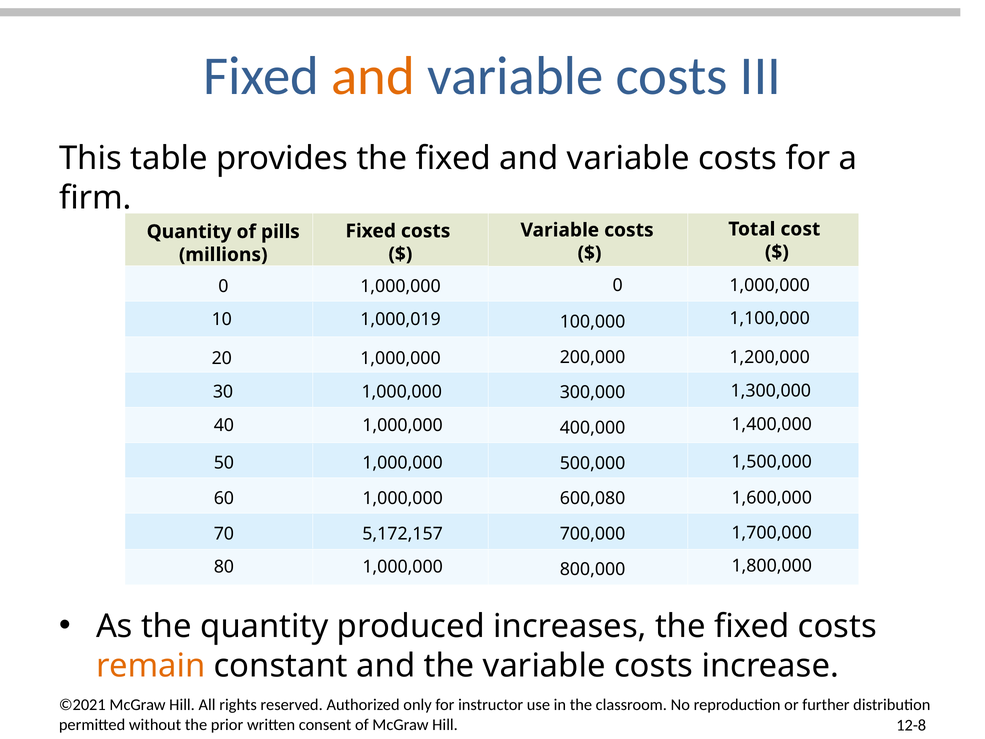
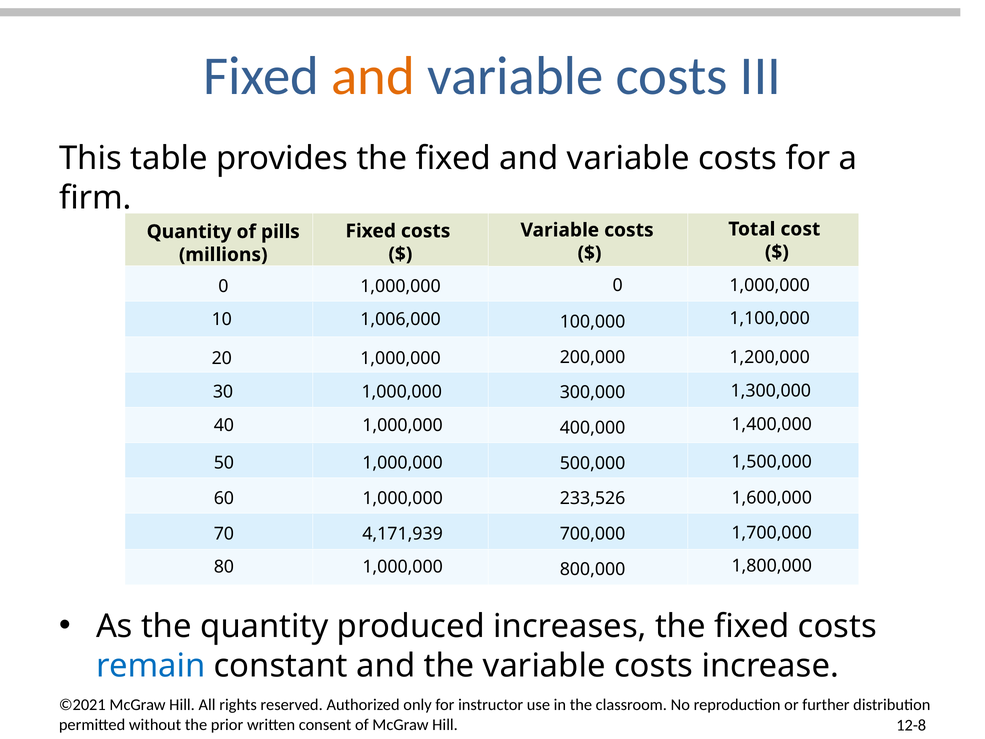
1,000,019: 1,000,019 -> 1,006,000
600,080: 600,080 -> 233,526
5,172,157: 5,172,157 -> 4,171,939
remain colour: orange -> blue
